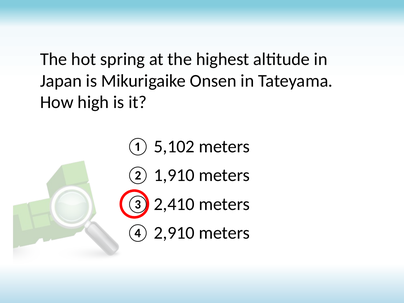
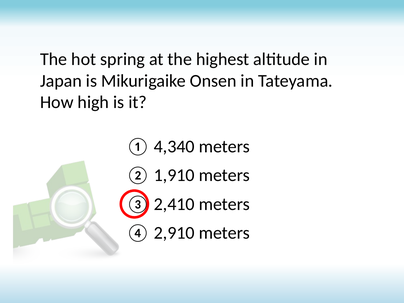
5,102: 5,102 -> 4,340
